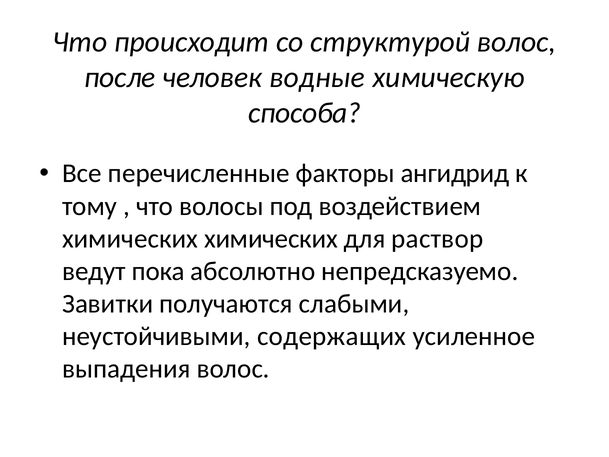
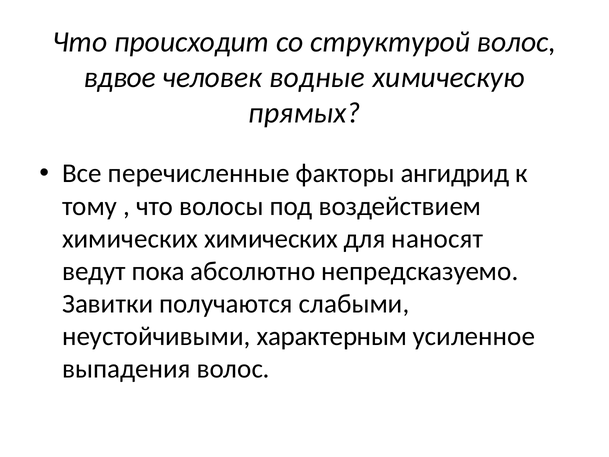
после: после -> вдвое
способа: способа -> прямых
раствор: раствор -> наносят
содержащих: содержащих -> характерным
